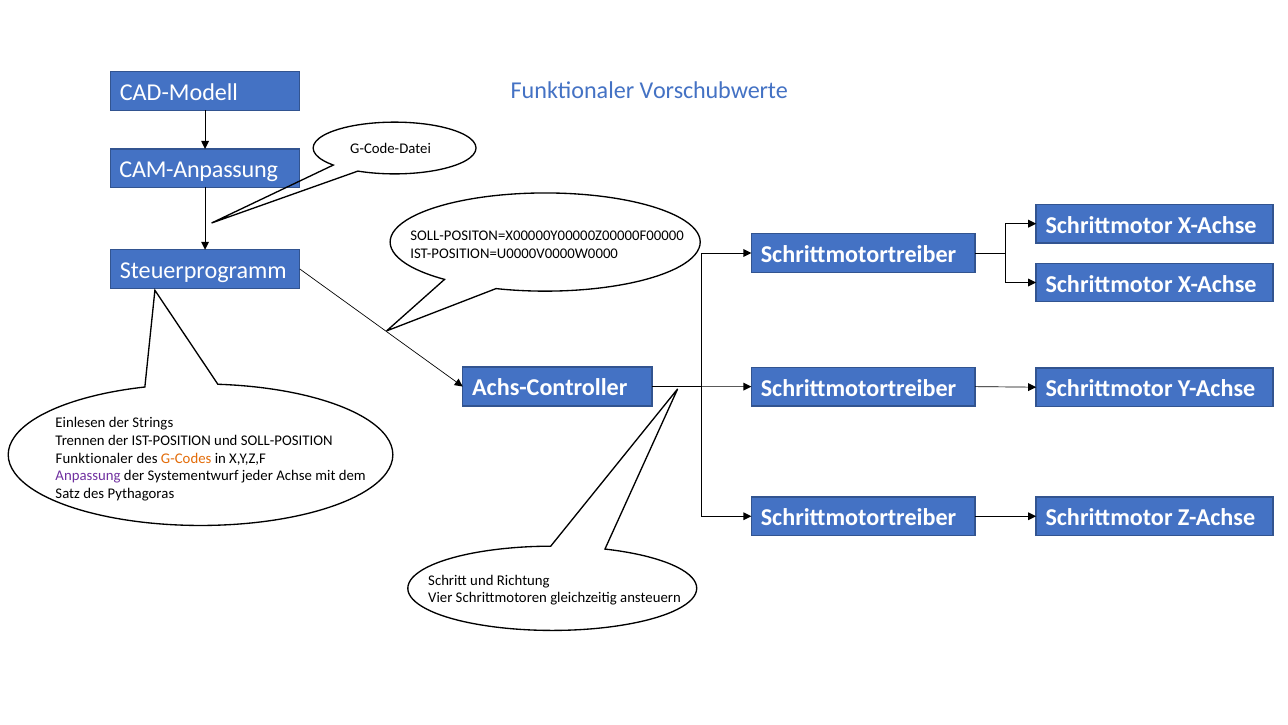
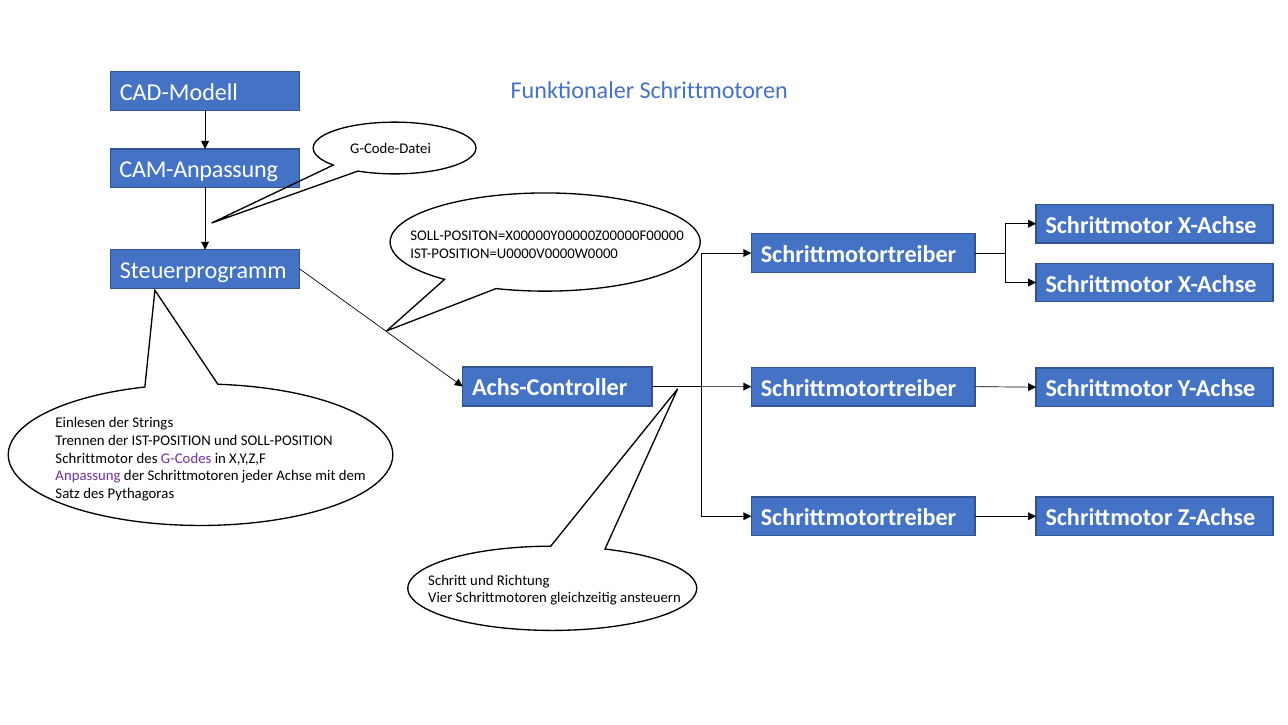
Funktionaler Vorschubwerte: Vorschubwerte -> Schrittmotoren
Funktionaler at (94, 458): Funktionaler -> Schrittmotor
G-Codes colour: orange -> purple
der Systementwurf: Systementwurf -> Schrittmotoren
